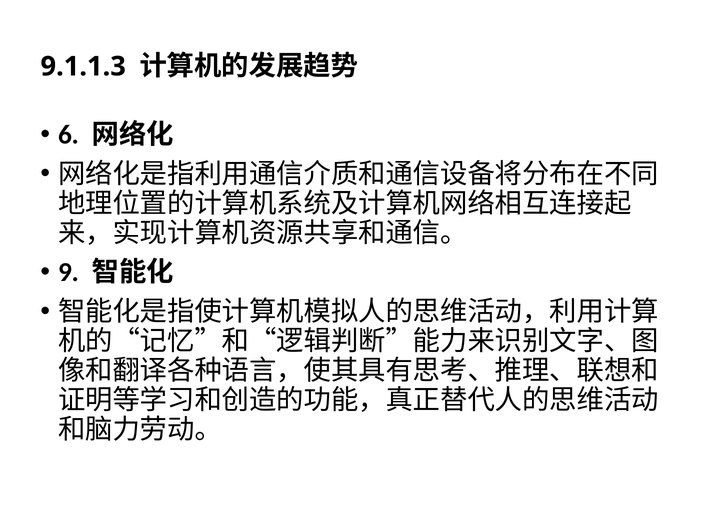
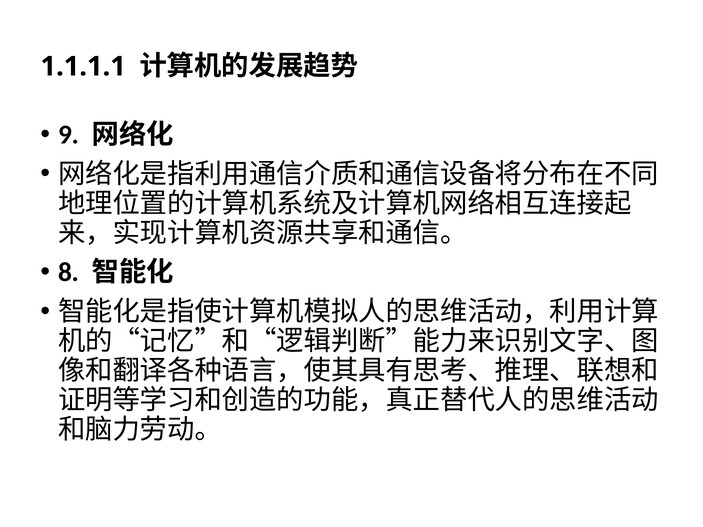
9.1.1.3: 9.1.1.3 -> 1.1.1.1
6: 6 -> 9
9: 9 -> 8
